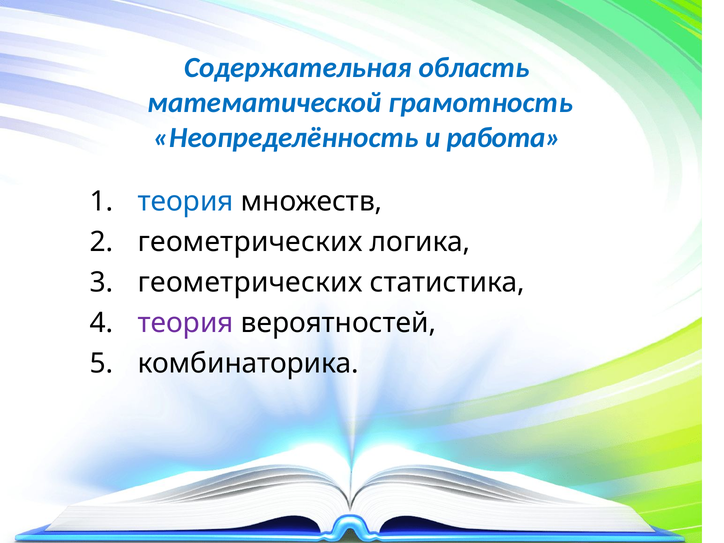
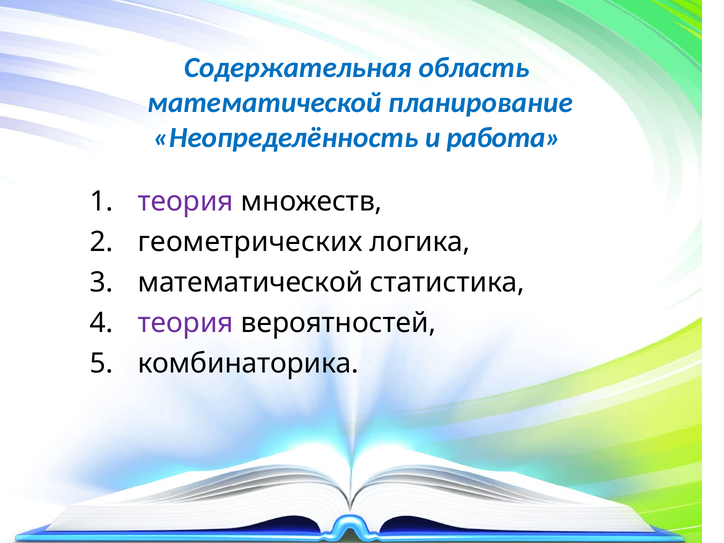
грамотность: грамотность -> планирование
теория at (186, 202) colour: blue -> purple
геометрических at (250, 283): геометрических -> математической
